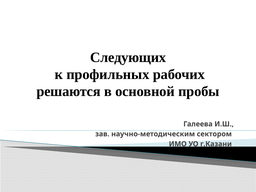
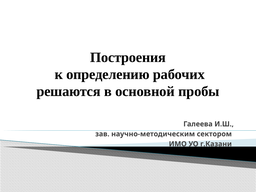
Следующих: Следующих -> Построения
профильных: профильных -> определению
